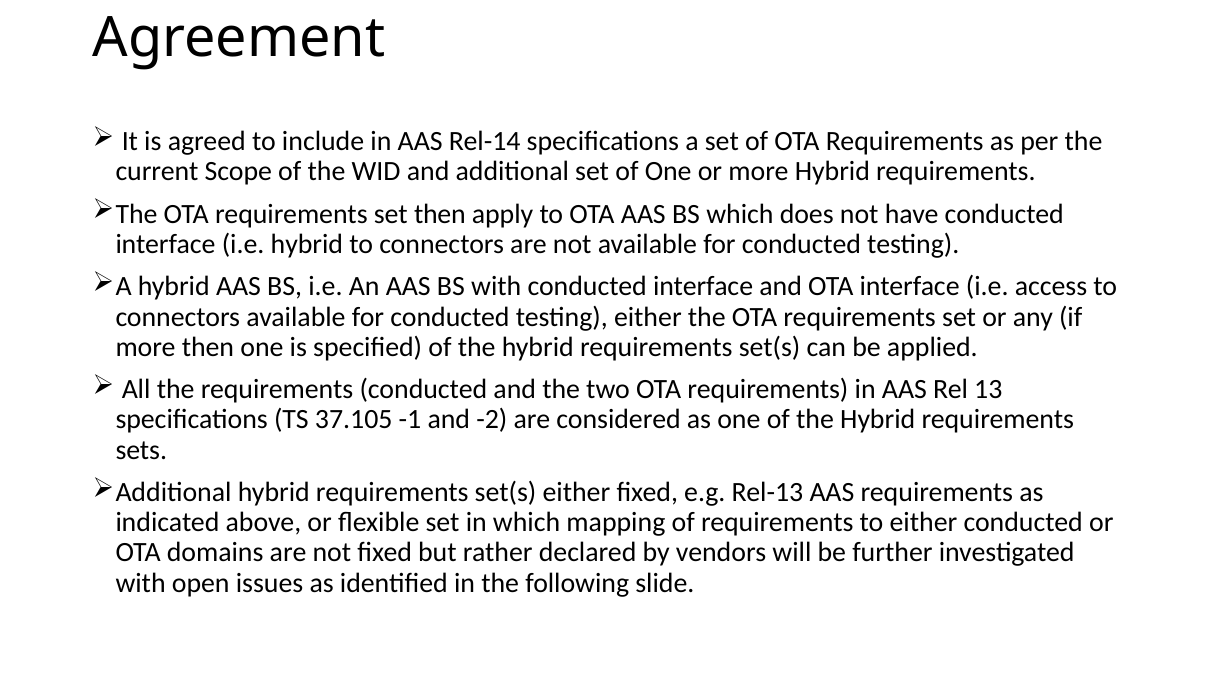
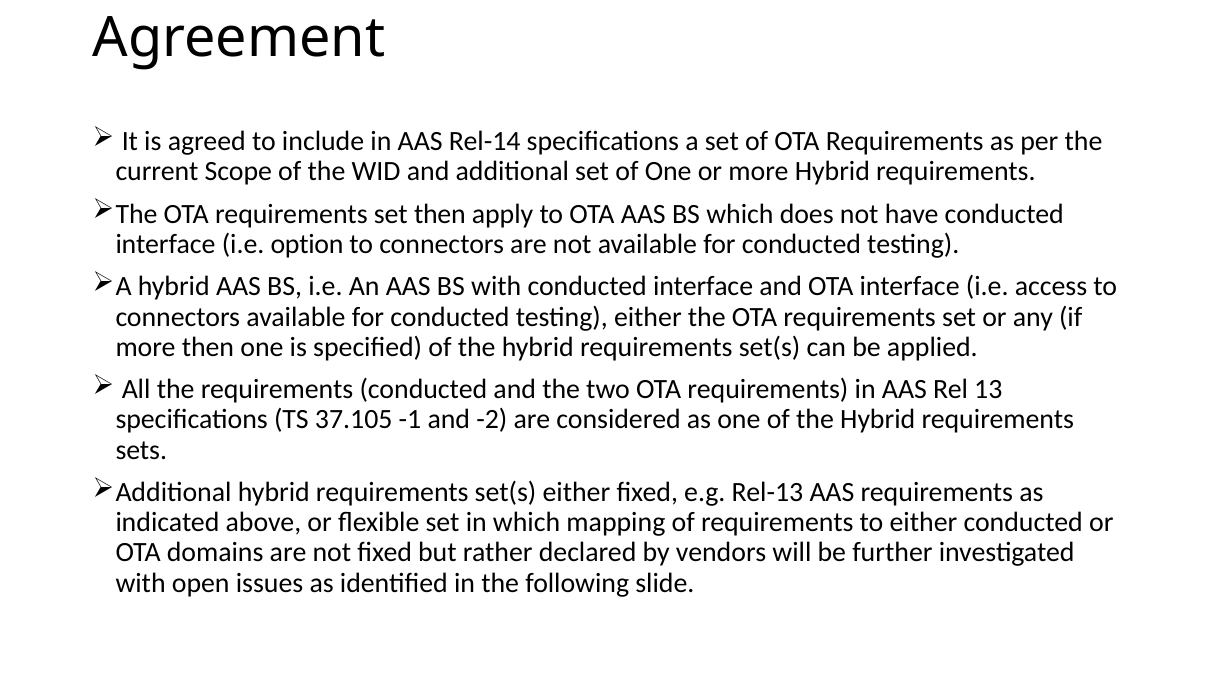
i.e hybrid: hybrid -> option
